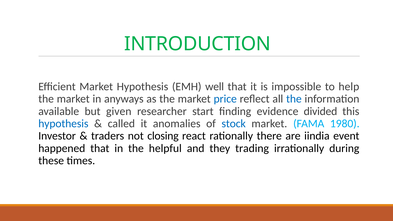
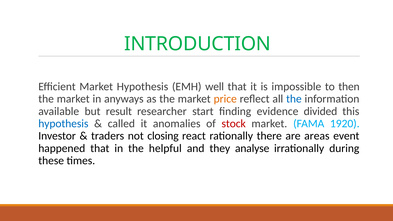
help: help -> then
price colour: blue -> orange
given: given -> result
stock colour: blue -> red
1980: 1980 -> 1920
iindia: iindia -> areas
trading: trading -> analyse
